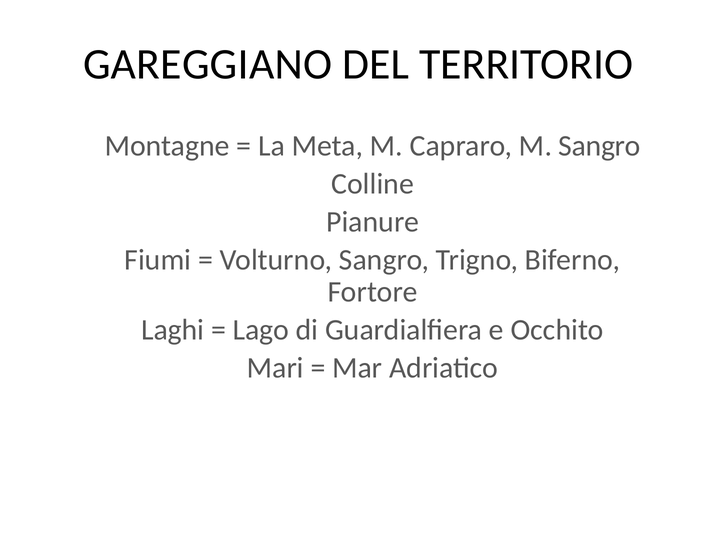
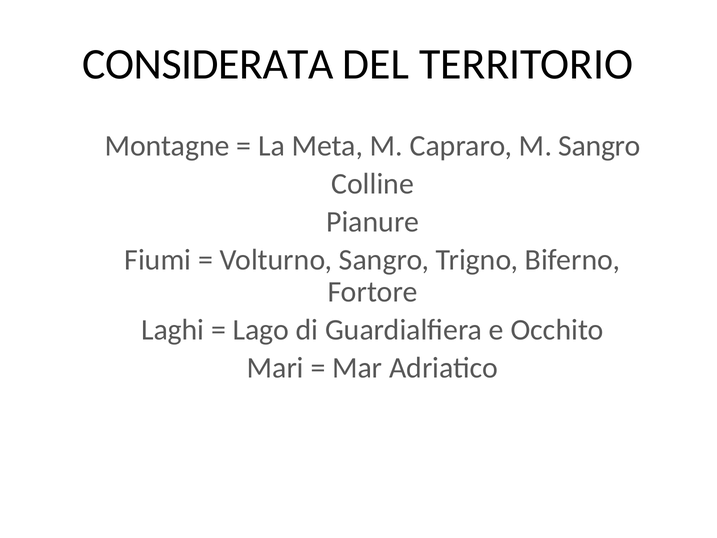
GAREGGIANO: GAREGGIANO -> CONSIDERATA
